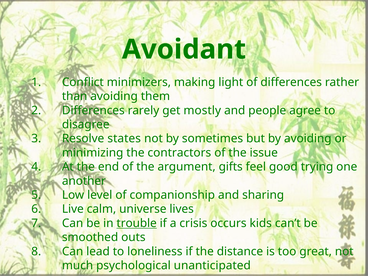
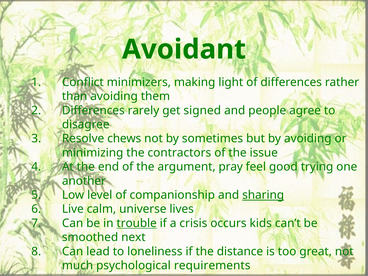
mostly: mostly -> signed
states: states -> chews
gifts: gifts -> pray
sharing underline: none -> present
outs: outs -> next
unanticipated: unanticipated -> requirements
